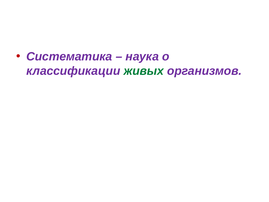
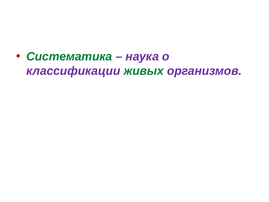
Систематика colour: purple -> green
